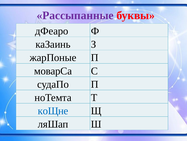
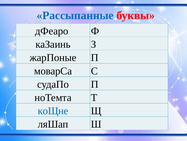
Рассыпанные colour: purple -> blue
